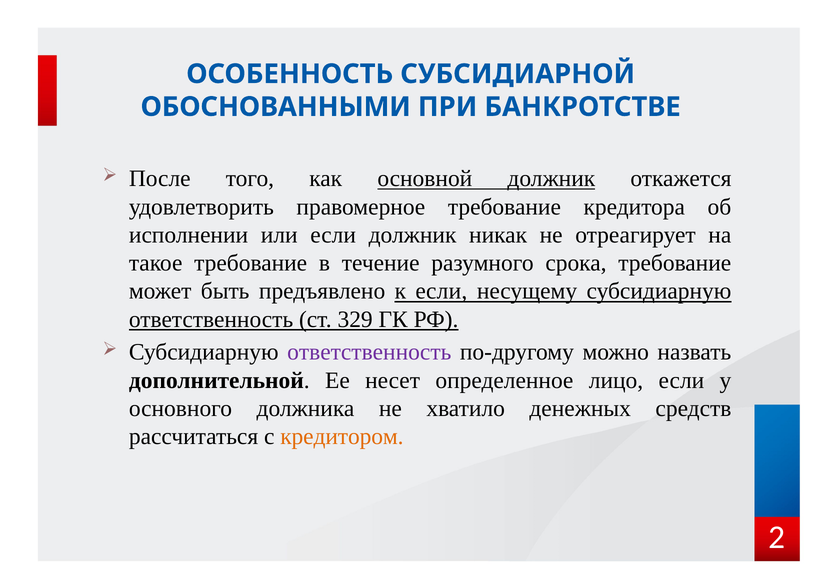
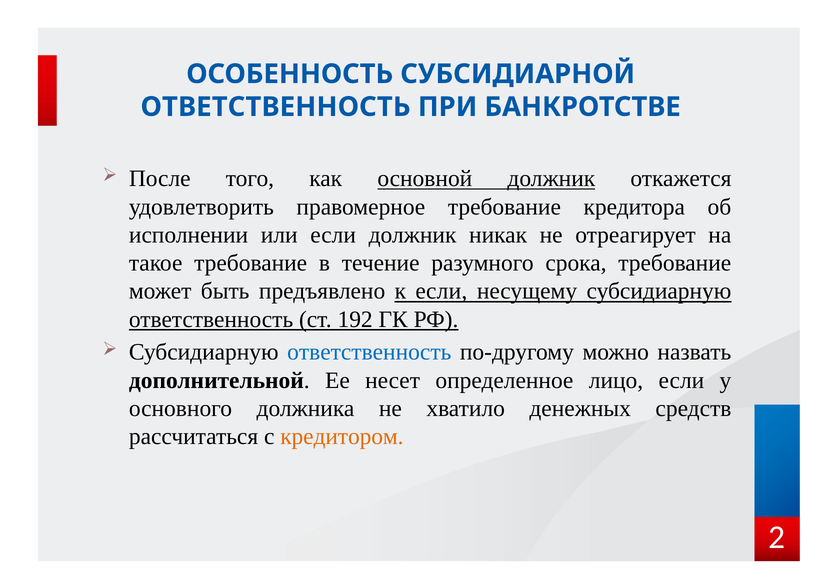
ОБОСНОВАННЫМИ at (276, 107): ОБОСНОВАННЫМИ -> ОТВЕТСТВЕННОСТЬ
329: 329 -> 192
ответственность at (369, 352) colour: purple -> blue
